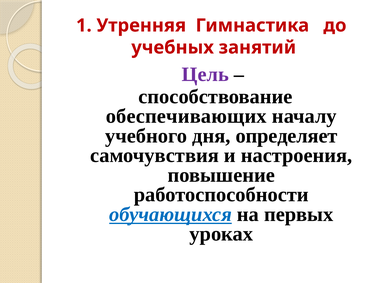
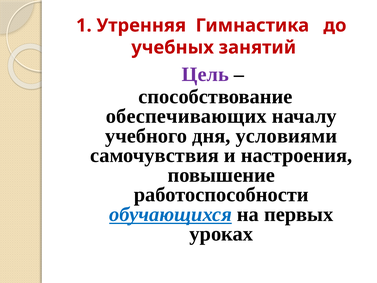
определяет: определяет -> условиями
